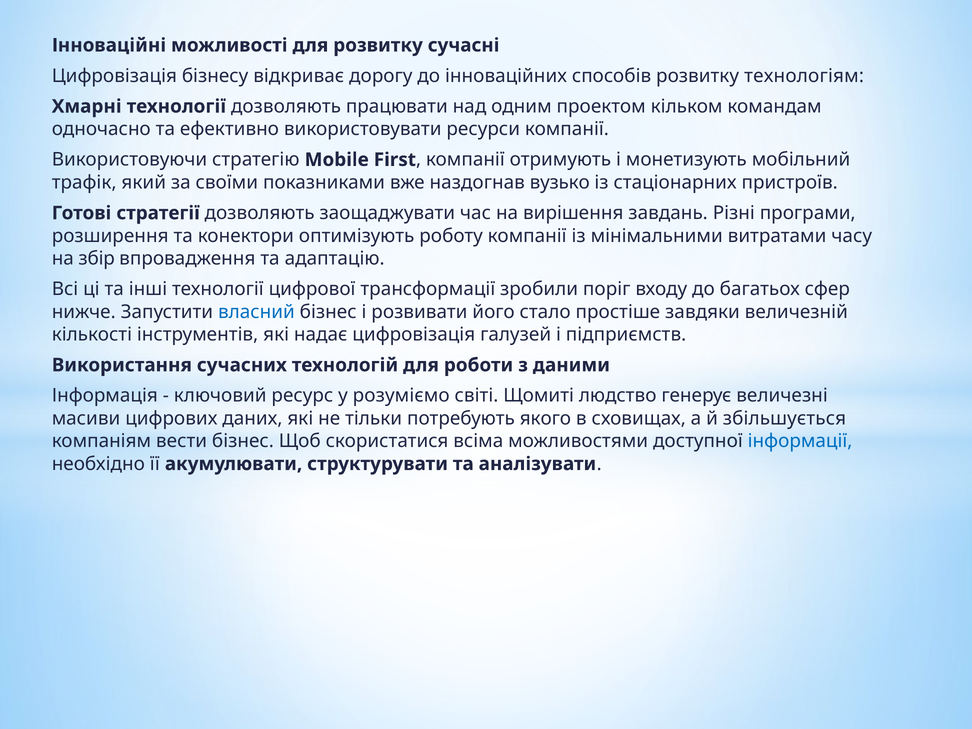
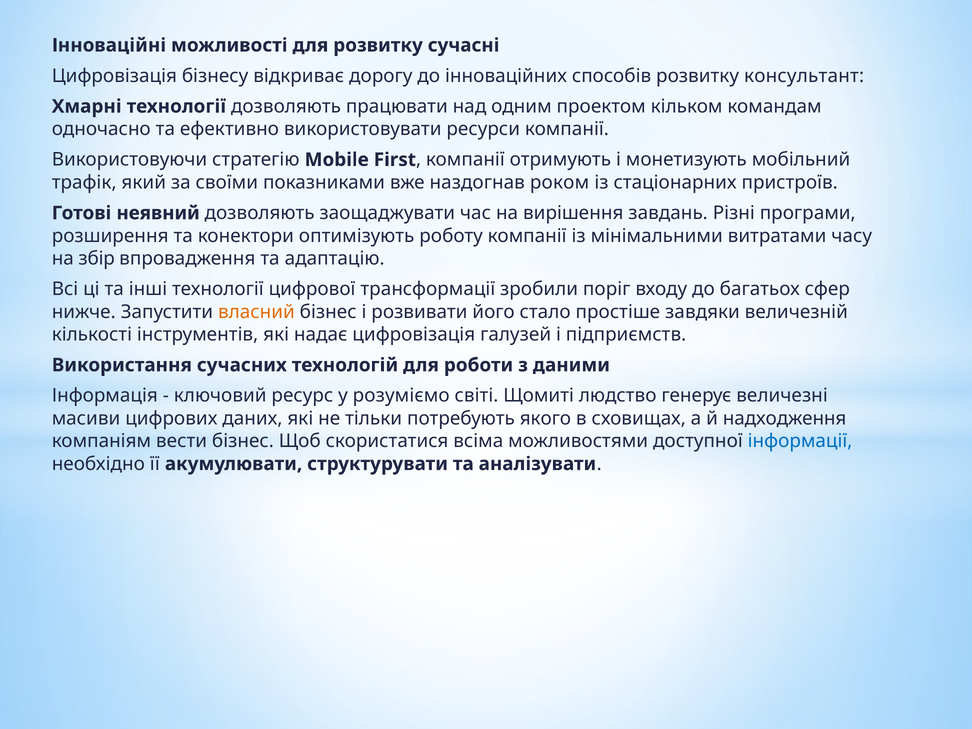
технологіям: технологіям -> консультант
вузько: вузько -> роком
стратегії: стратегії -> неявний
власний colour: blue -> orange
збільшується: збільшується -> надходження
